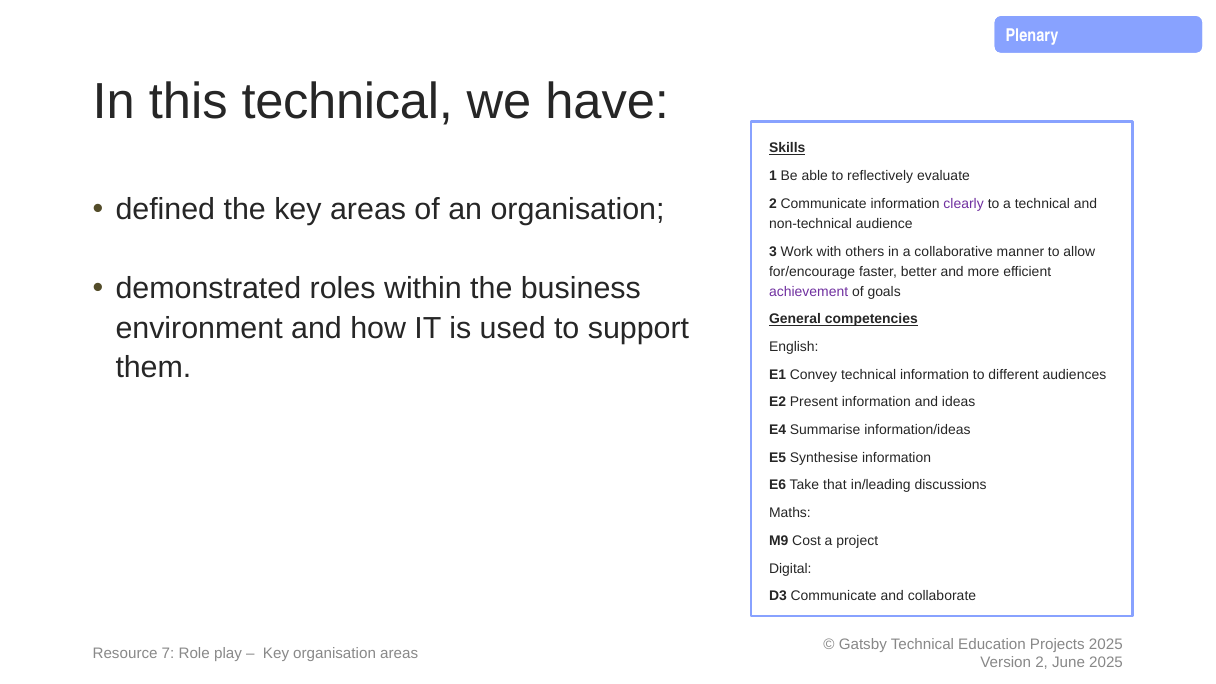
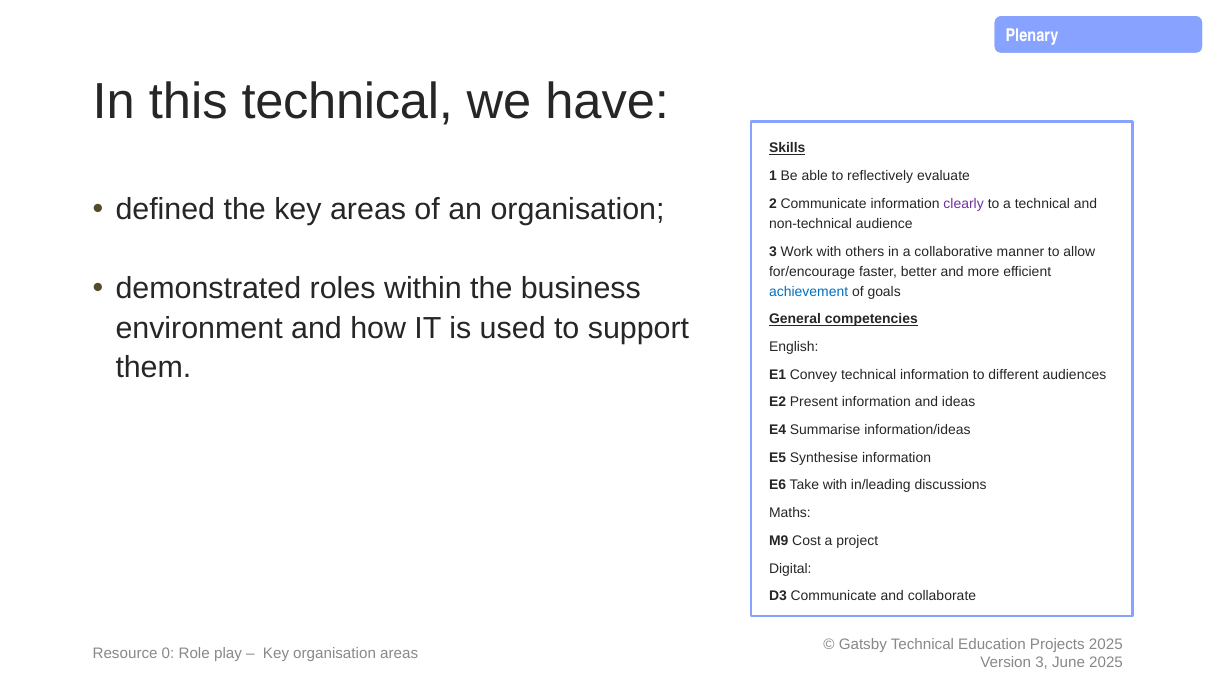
achievement colour: purple -> blue
Take that: that -> with
7: 7 -> 0
2 at (1042, 662): 2 -> 3
